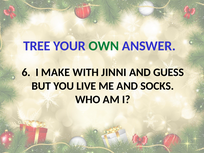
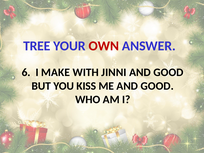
OWN colour: green -> red
GUESS at (169, 72): GUESS -> GOOD
LIVE: LIVE -> KISS
ME AND SOCKS: SOCKS -> GOOD
